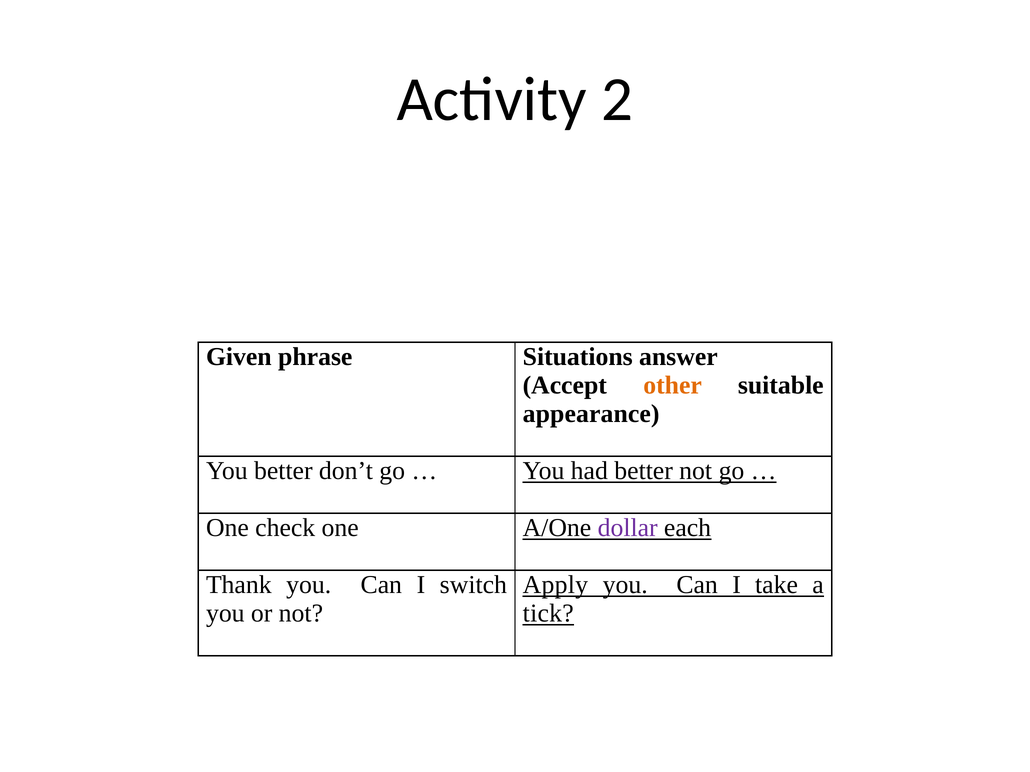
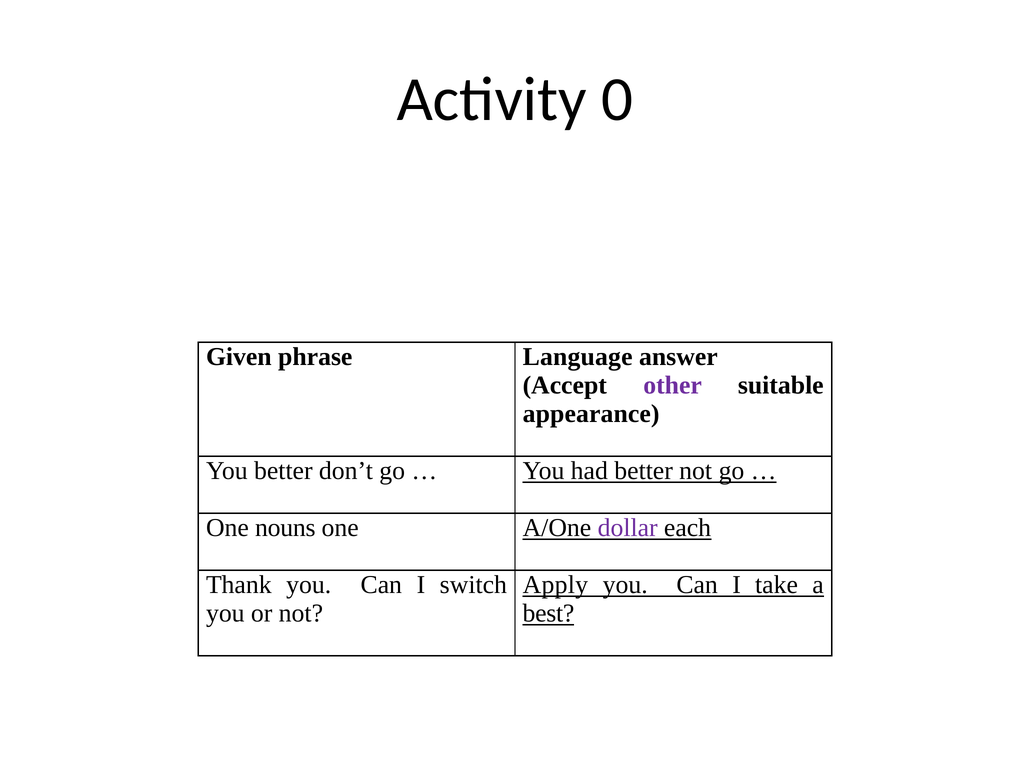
2: 2 -> 0
Situations: Situations -> Language
other colour: orange -> purple
check: check -> nouns
tick: tick -> best
